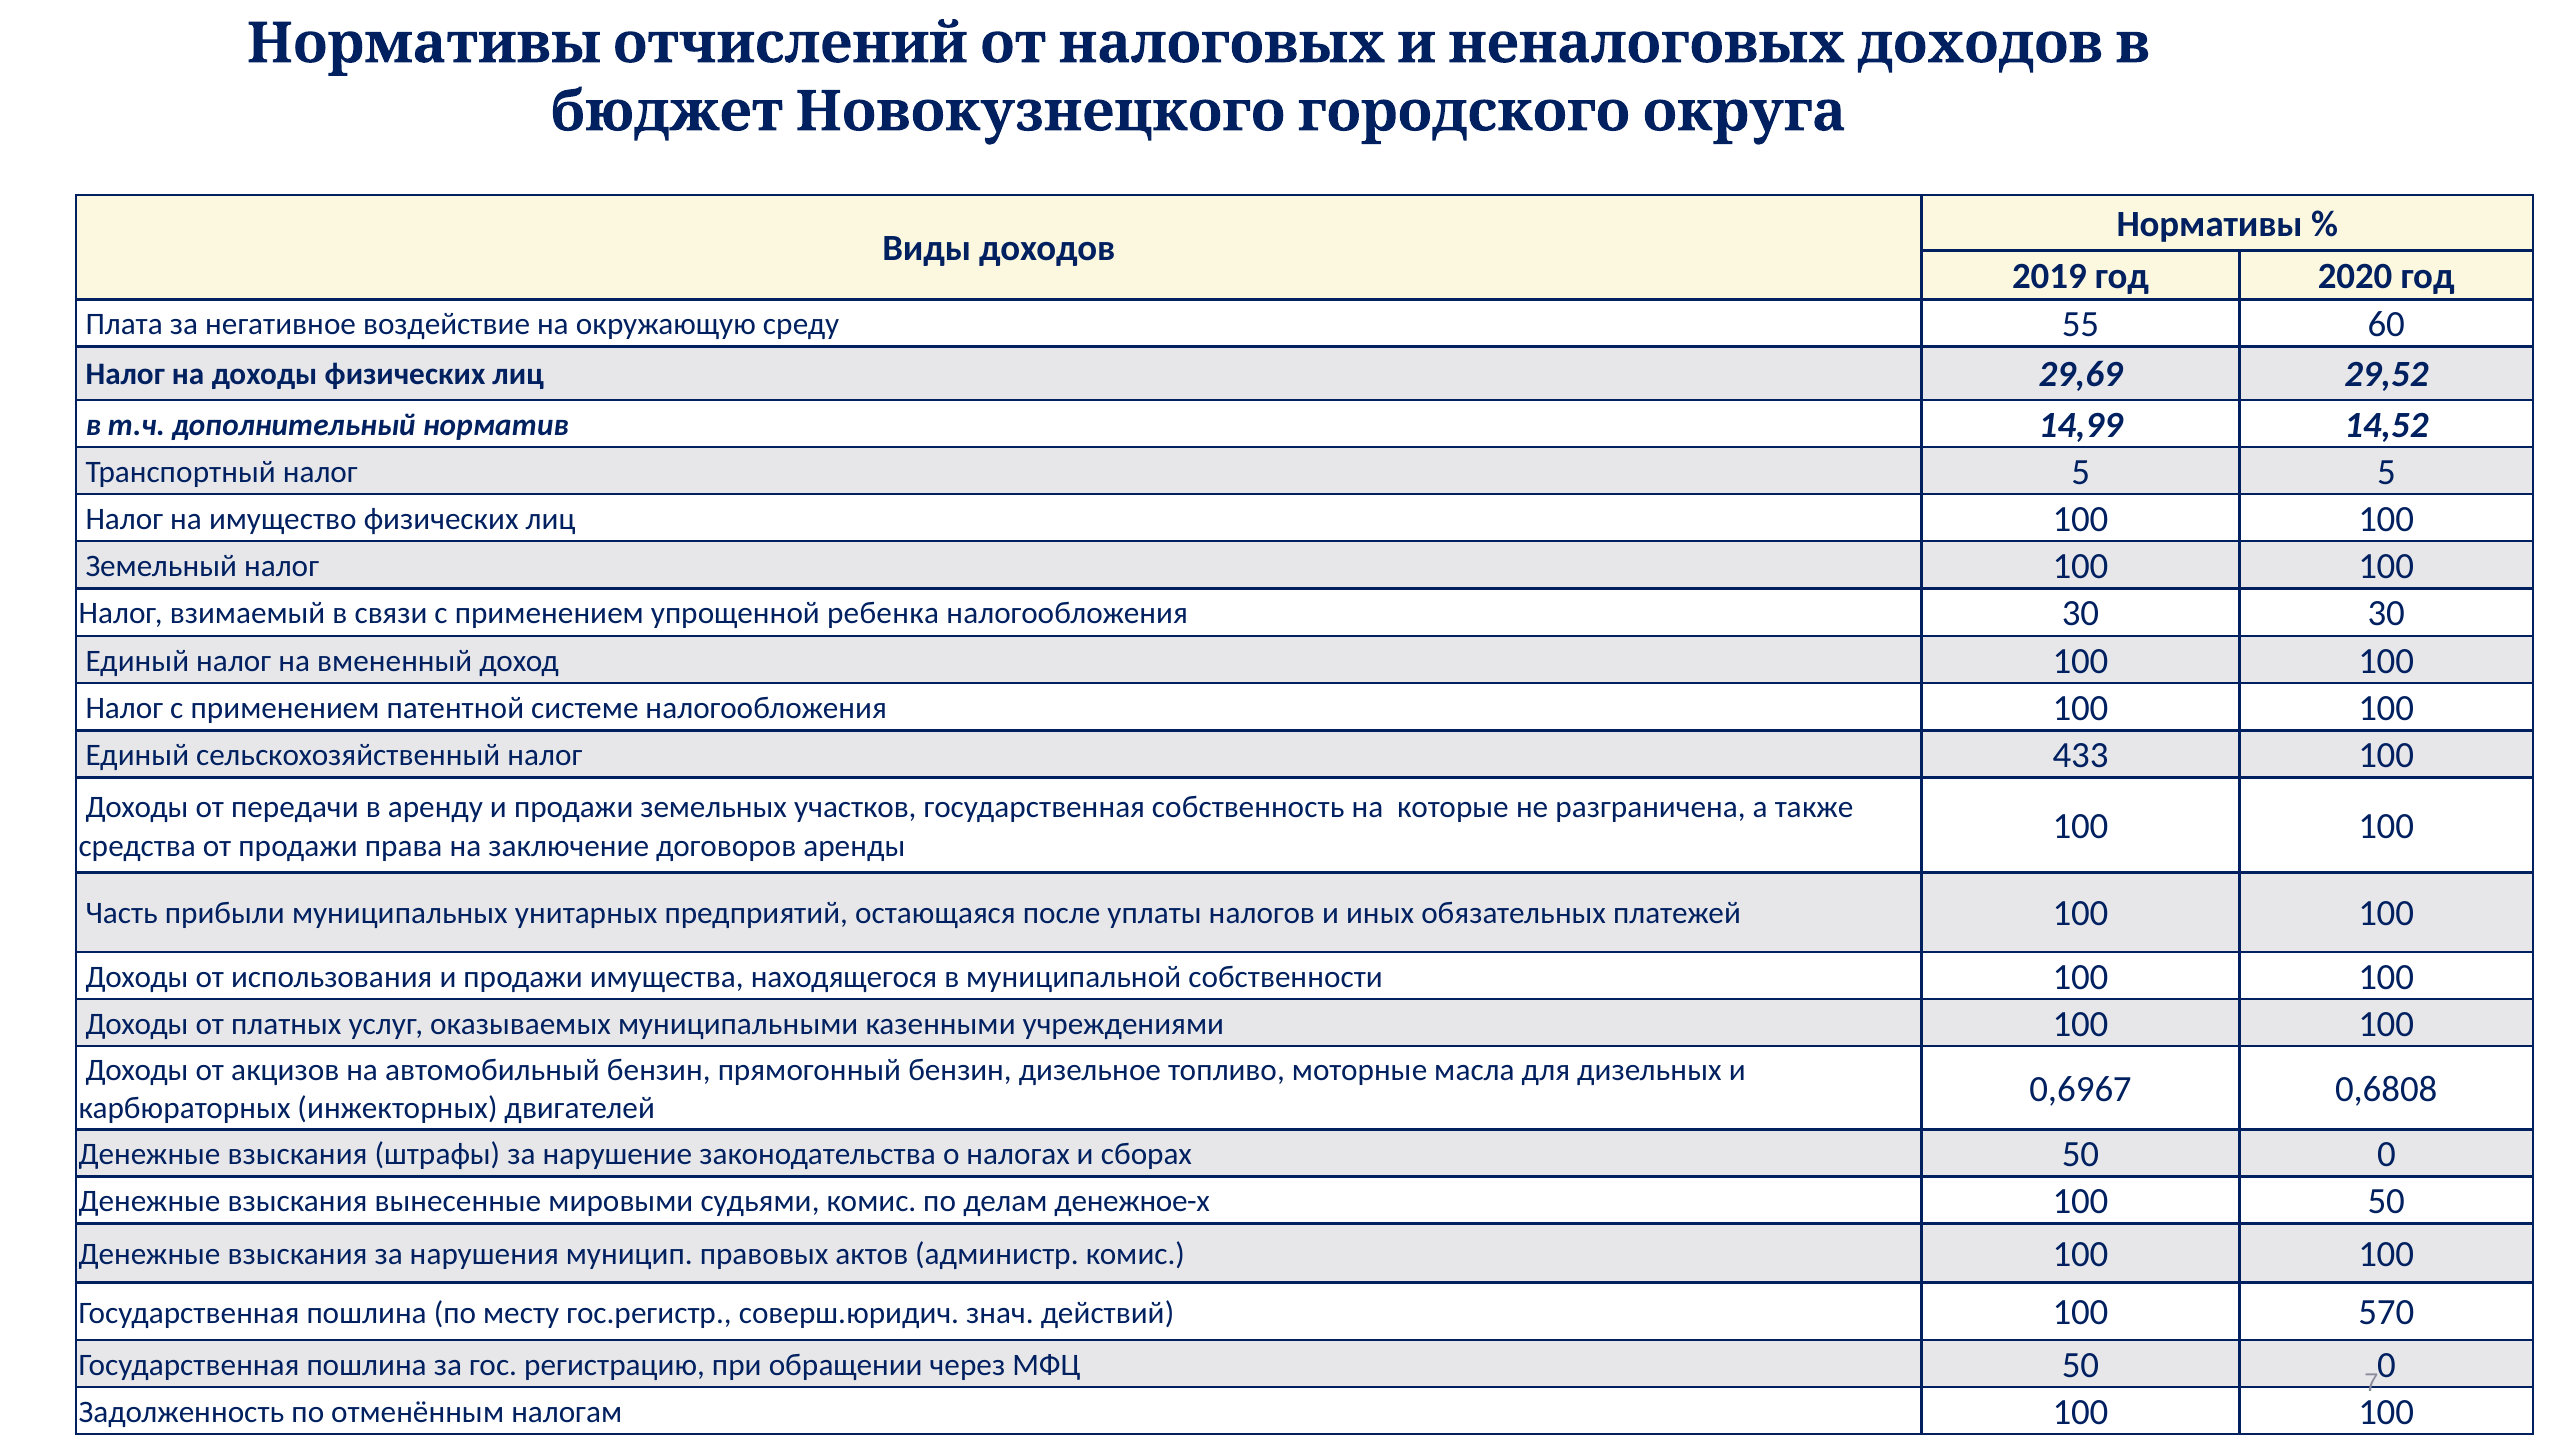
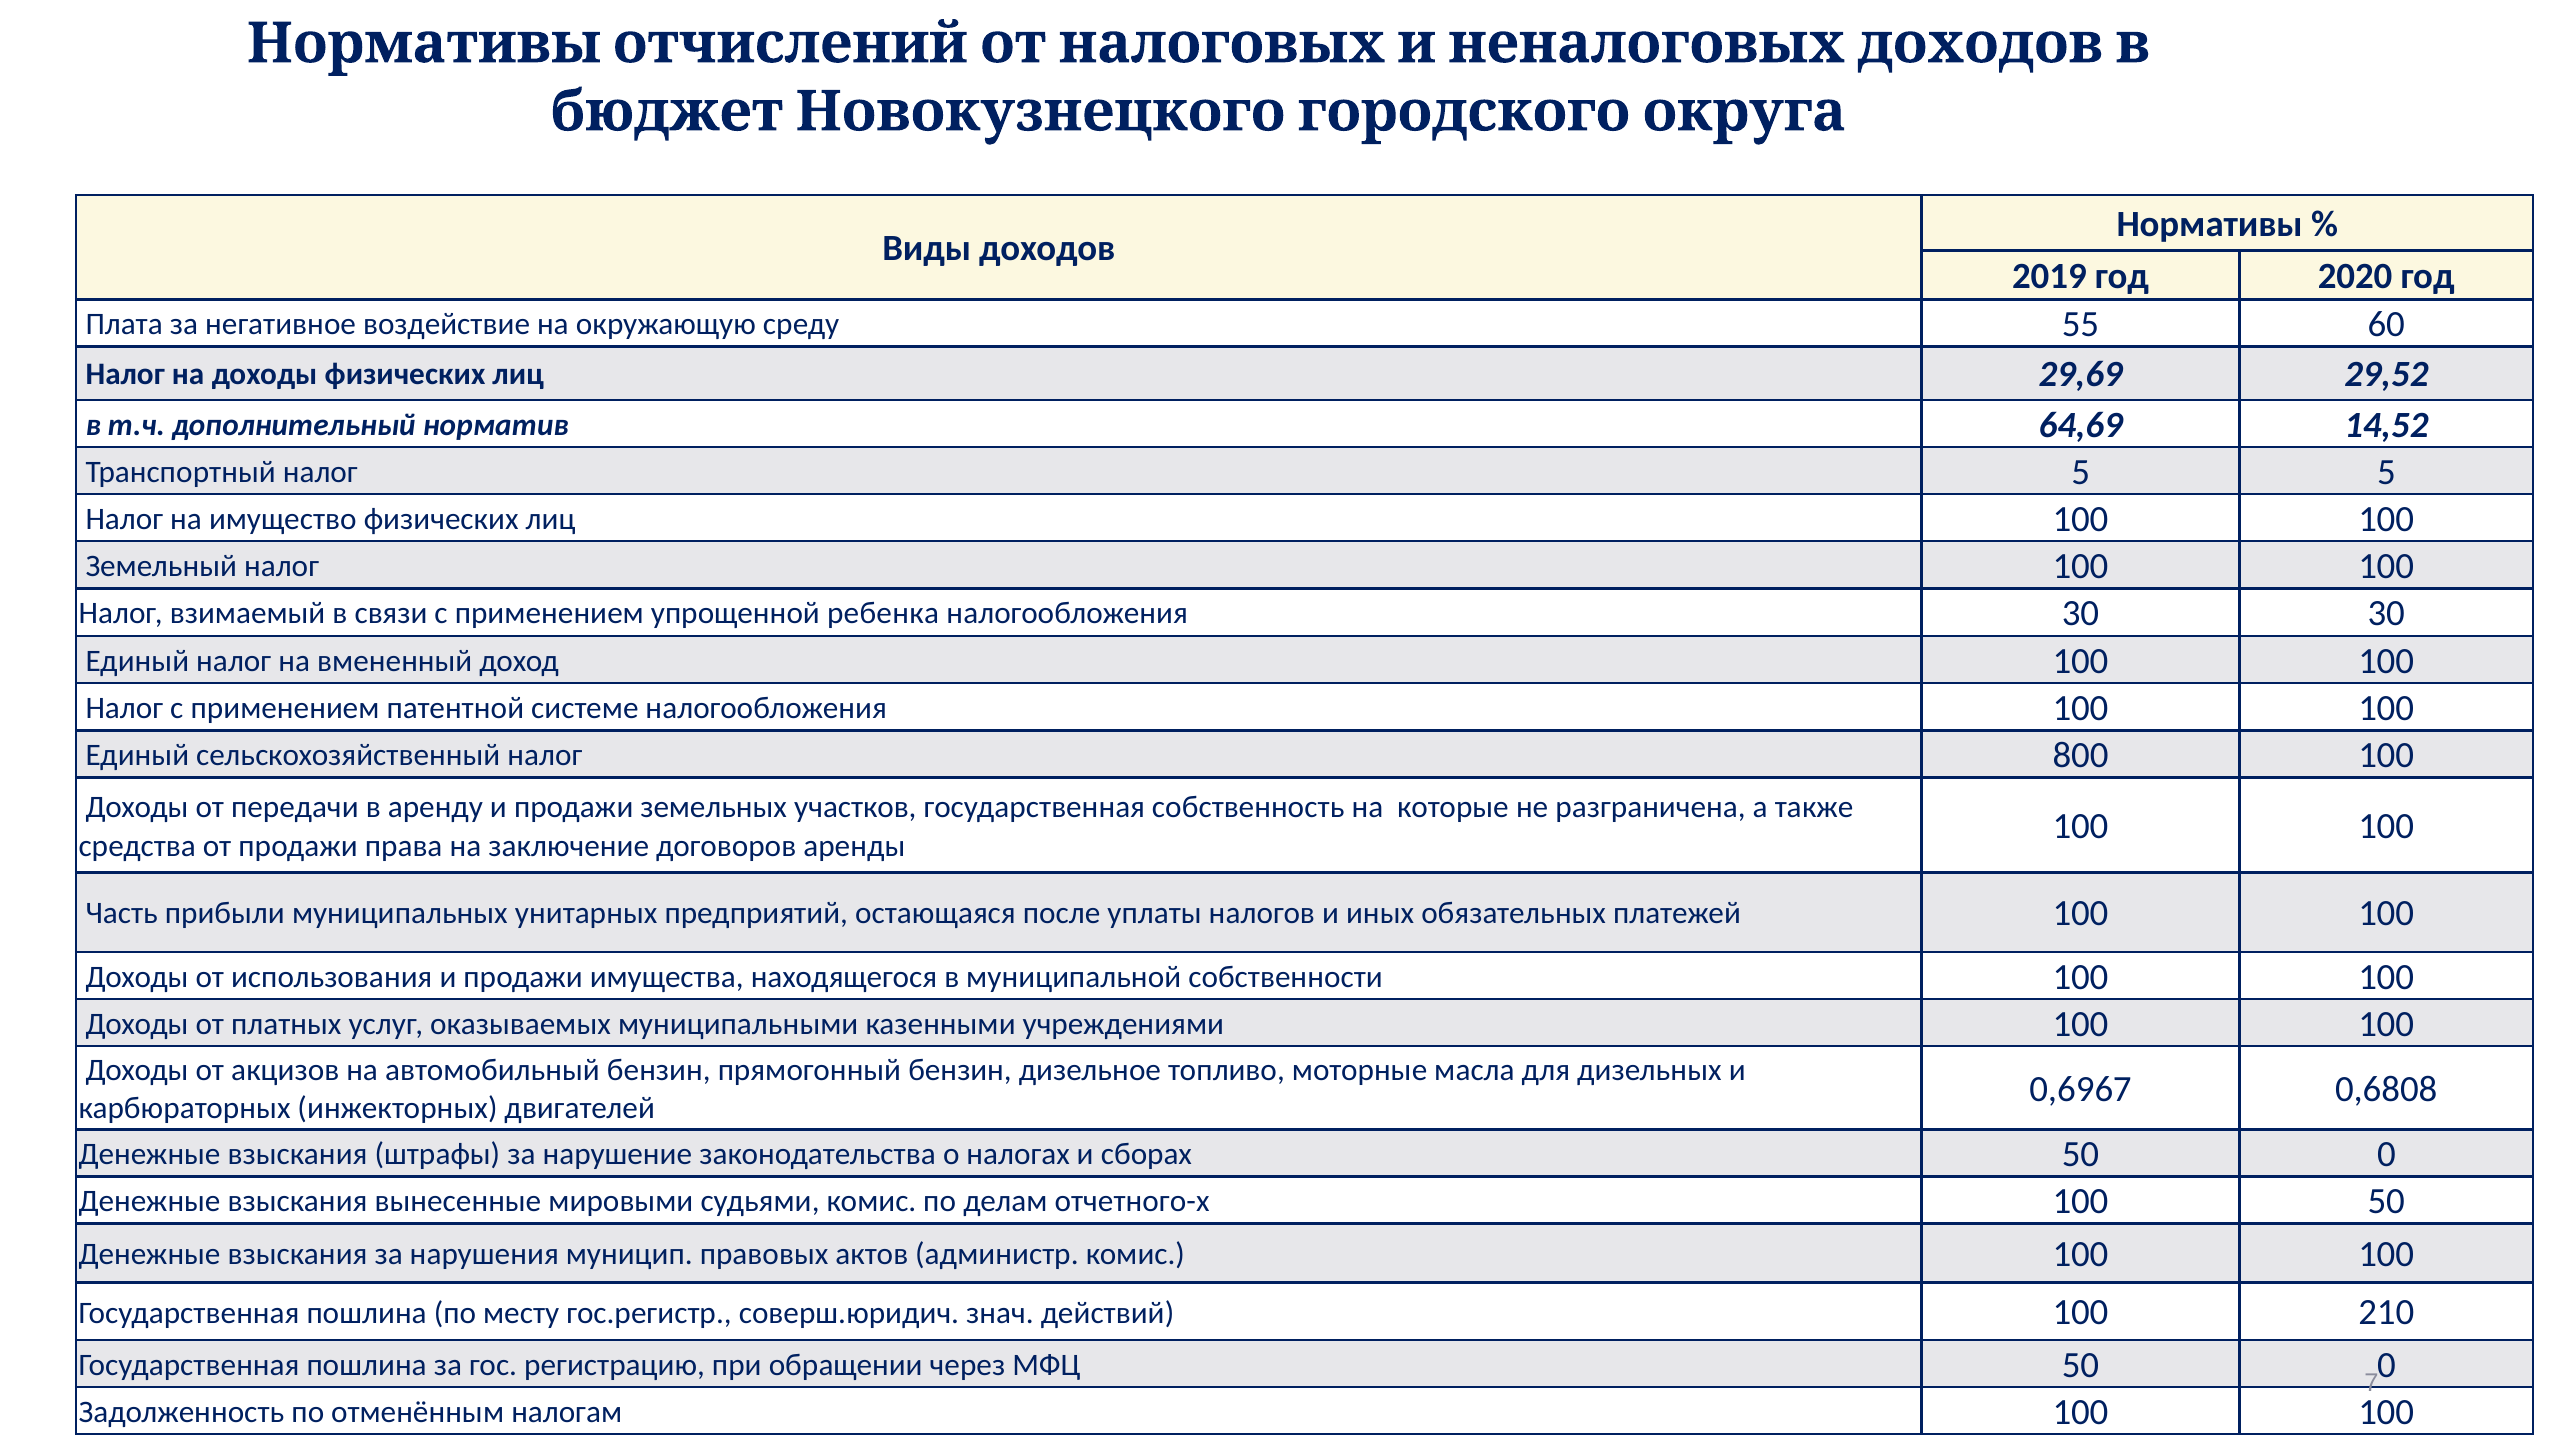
14,99: 14,99 -> 64,69
433: 433 -> 800
денежное-х: денежное-х -> отчетного-х
570: 570 -> 210
